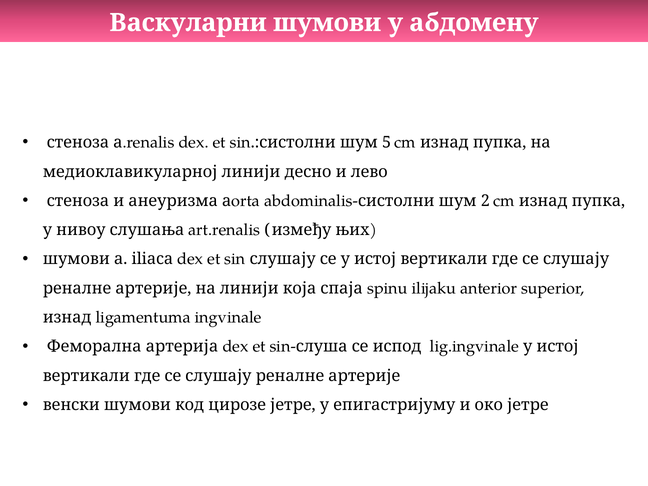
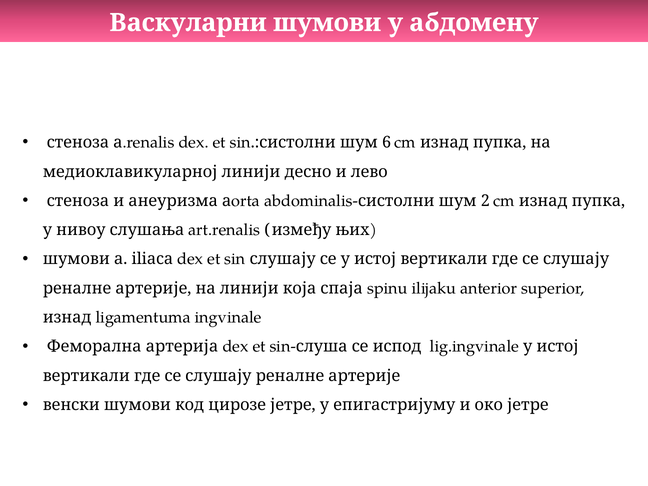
5: 5 -> 6
